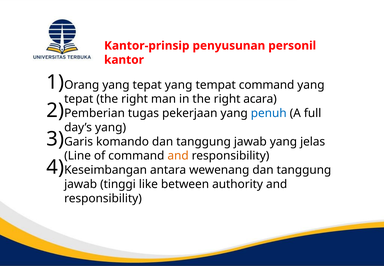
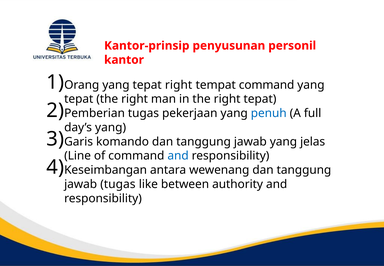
tepat yang: yang -> right
right acara: acara -> tepat
and at (178, 156) colour: orange -> blue
jawab tinggi: tinggi -> tugas
